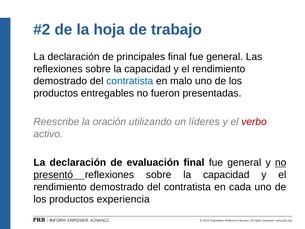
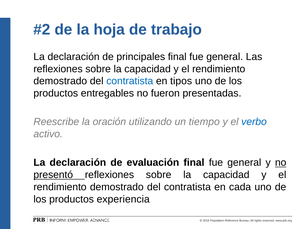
malo: malo -> tipos
líderes: líderes -> tiempo
verbo colour: red -> blue
